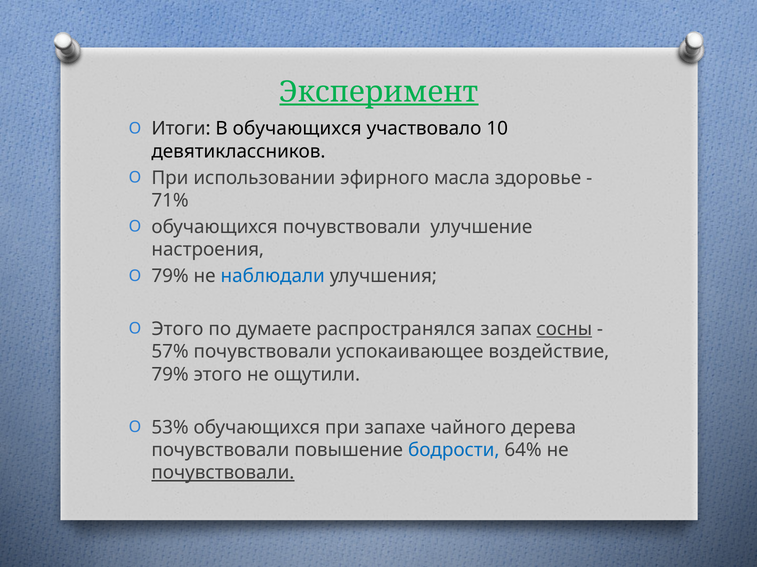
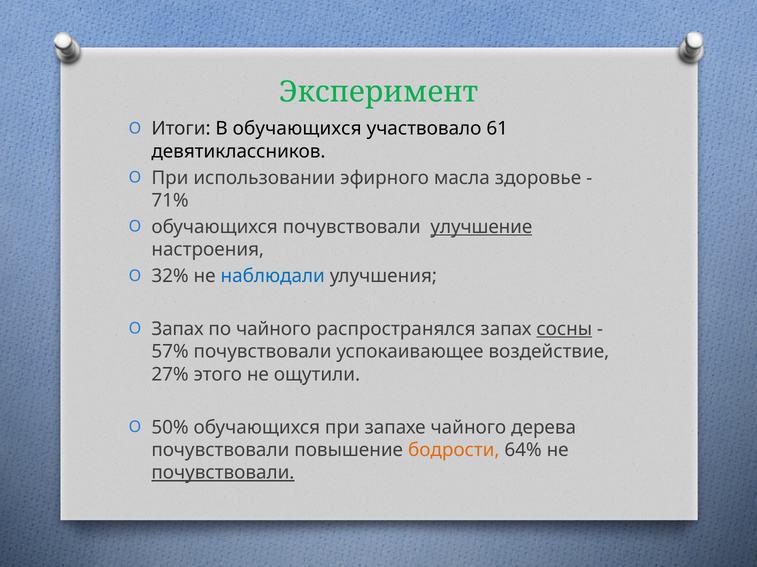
Эксперимент underline: present -> none
10: 10 -> 61
улучшение underline: none -> present
79% at (170, 276): 79% -> 32%
Этого at (177, 329): Этого -> Запах
по думаете: думаете -> чайного
79% at (170, 375): 79% -> 27%
53%: 53% -> 50%
бодрости colour: blue -> orange
